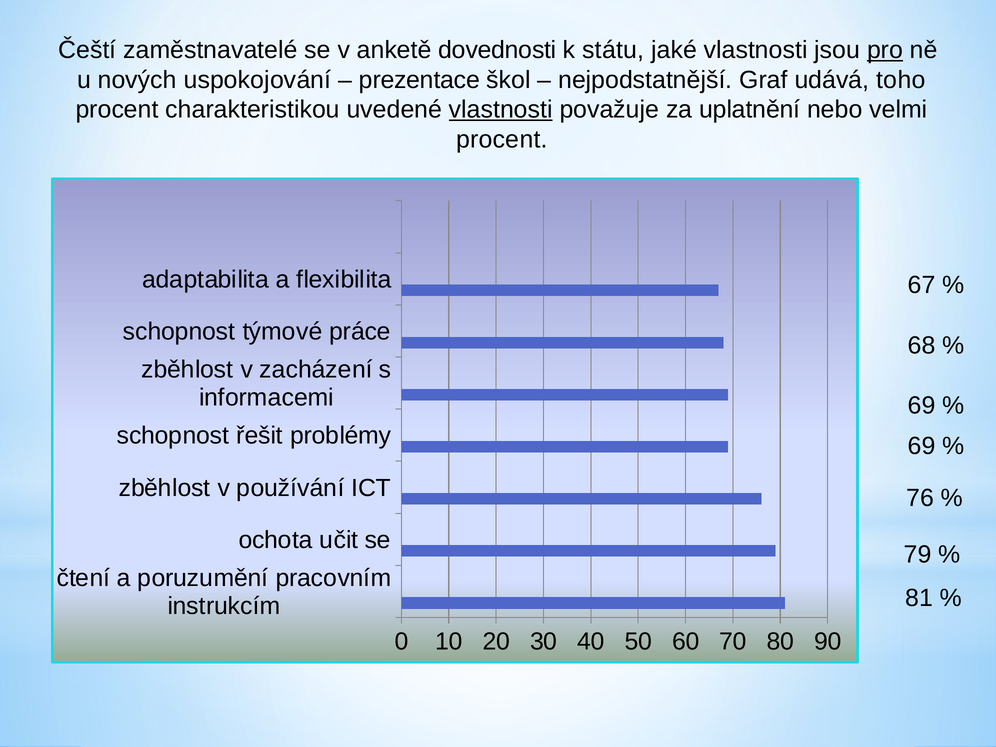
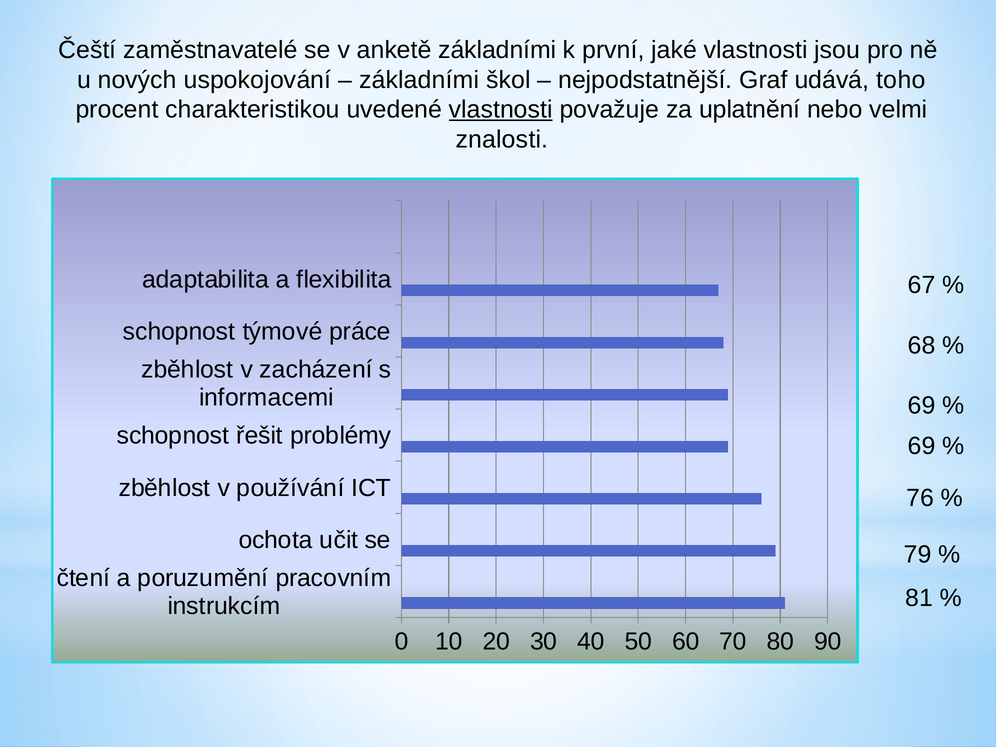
anketě dovednosti: dovednosti -> základními
státu: státu -> první
pro underline: present -> none
prezentace at (419, 80): prezentace -> základními
procent at (502, 140): procent -> znalosti
